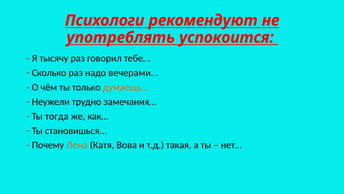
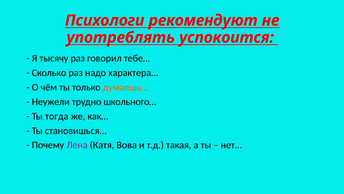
вечерами…: вечерами… -> характера…
замечания…: замечания… -> школьного…
Лена colour: orange -> purple
